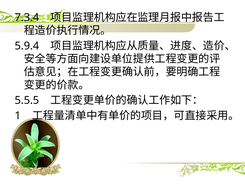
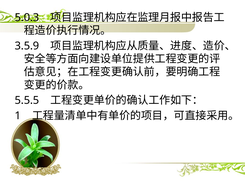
7.3.4: 7.3.4 -> 5.0.3
5.9.4: 5.9.4 -> 3.5.9
